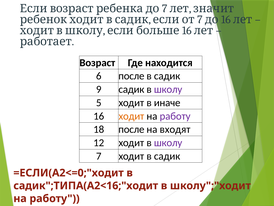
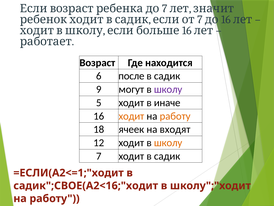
9 садик: садик -> могут
работу at (175, 116) colour: purple -> orange
18 после: после -> ячеек
школу at (168, 142) colour: purple -> orange
=ЕСЛИ(A2<=0;"ходит: =ЕСЛИ(A2<=0;"ходит -> =ЕСЛИ(A2<=1;"ходит
садик";ТИПА(A2<16;"ходит: садик";ТИПА(A2<16;"ходит -> садик";СВОЕ(A2<16;"ходит
